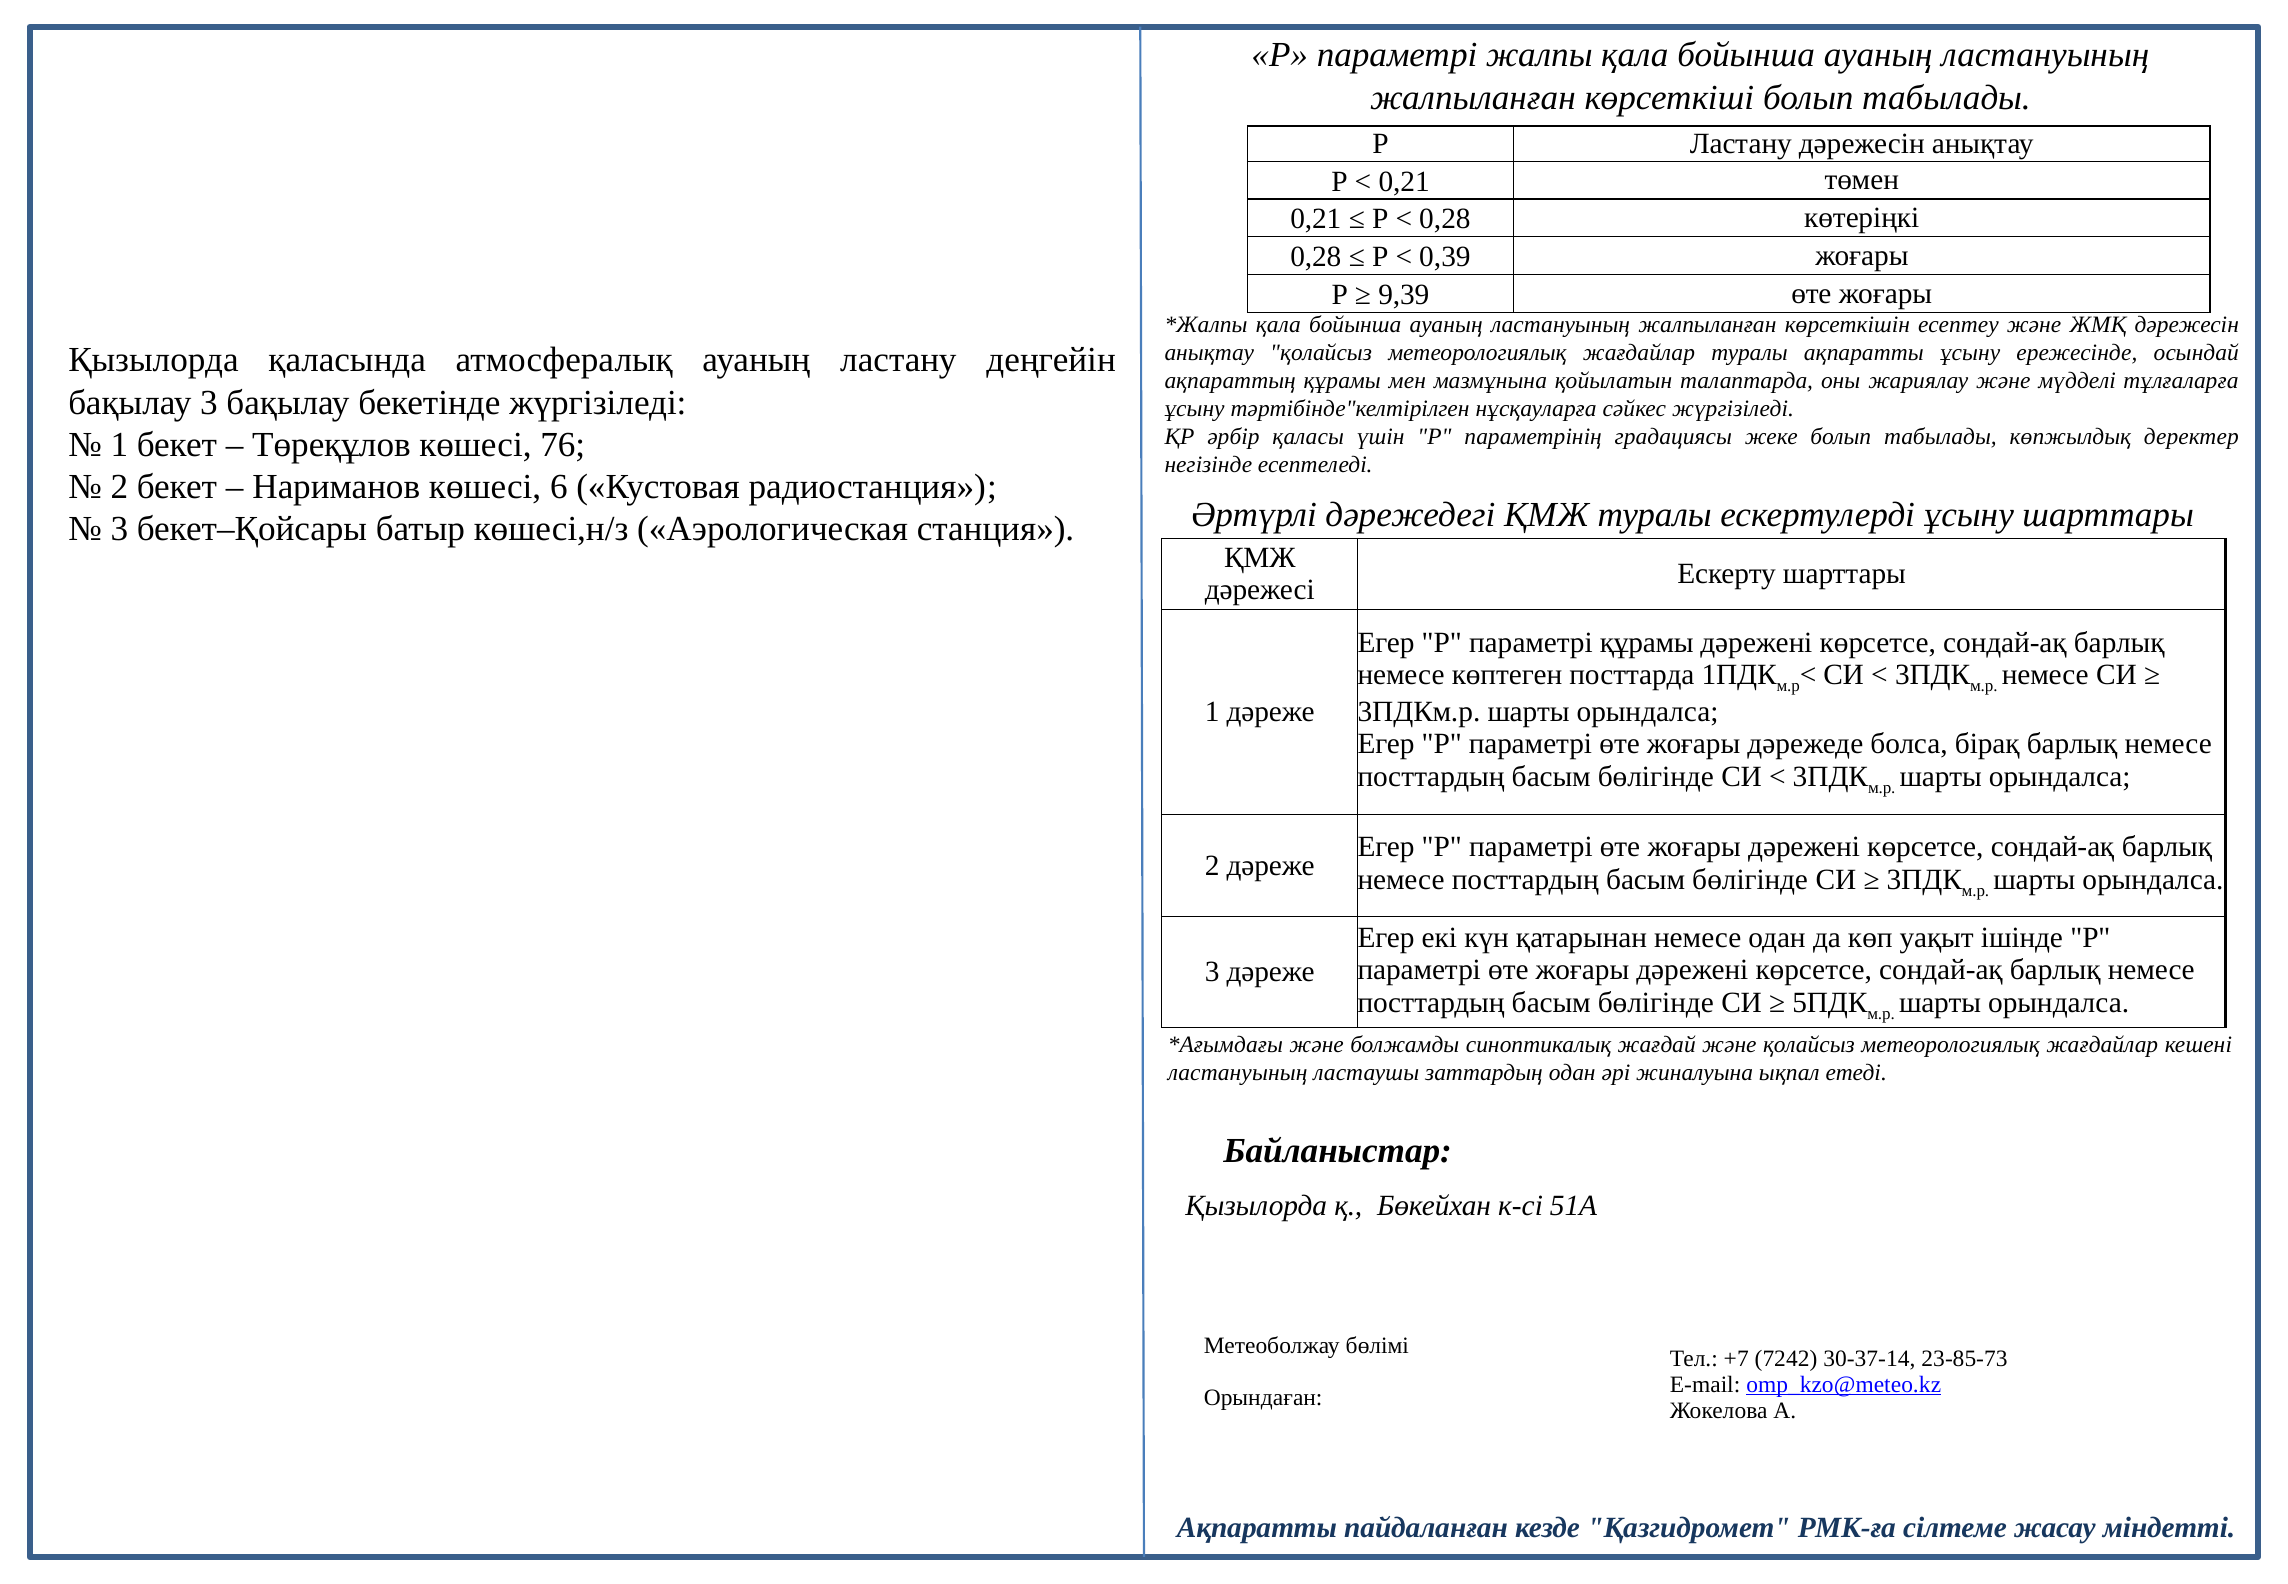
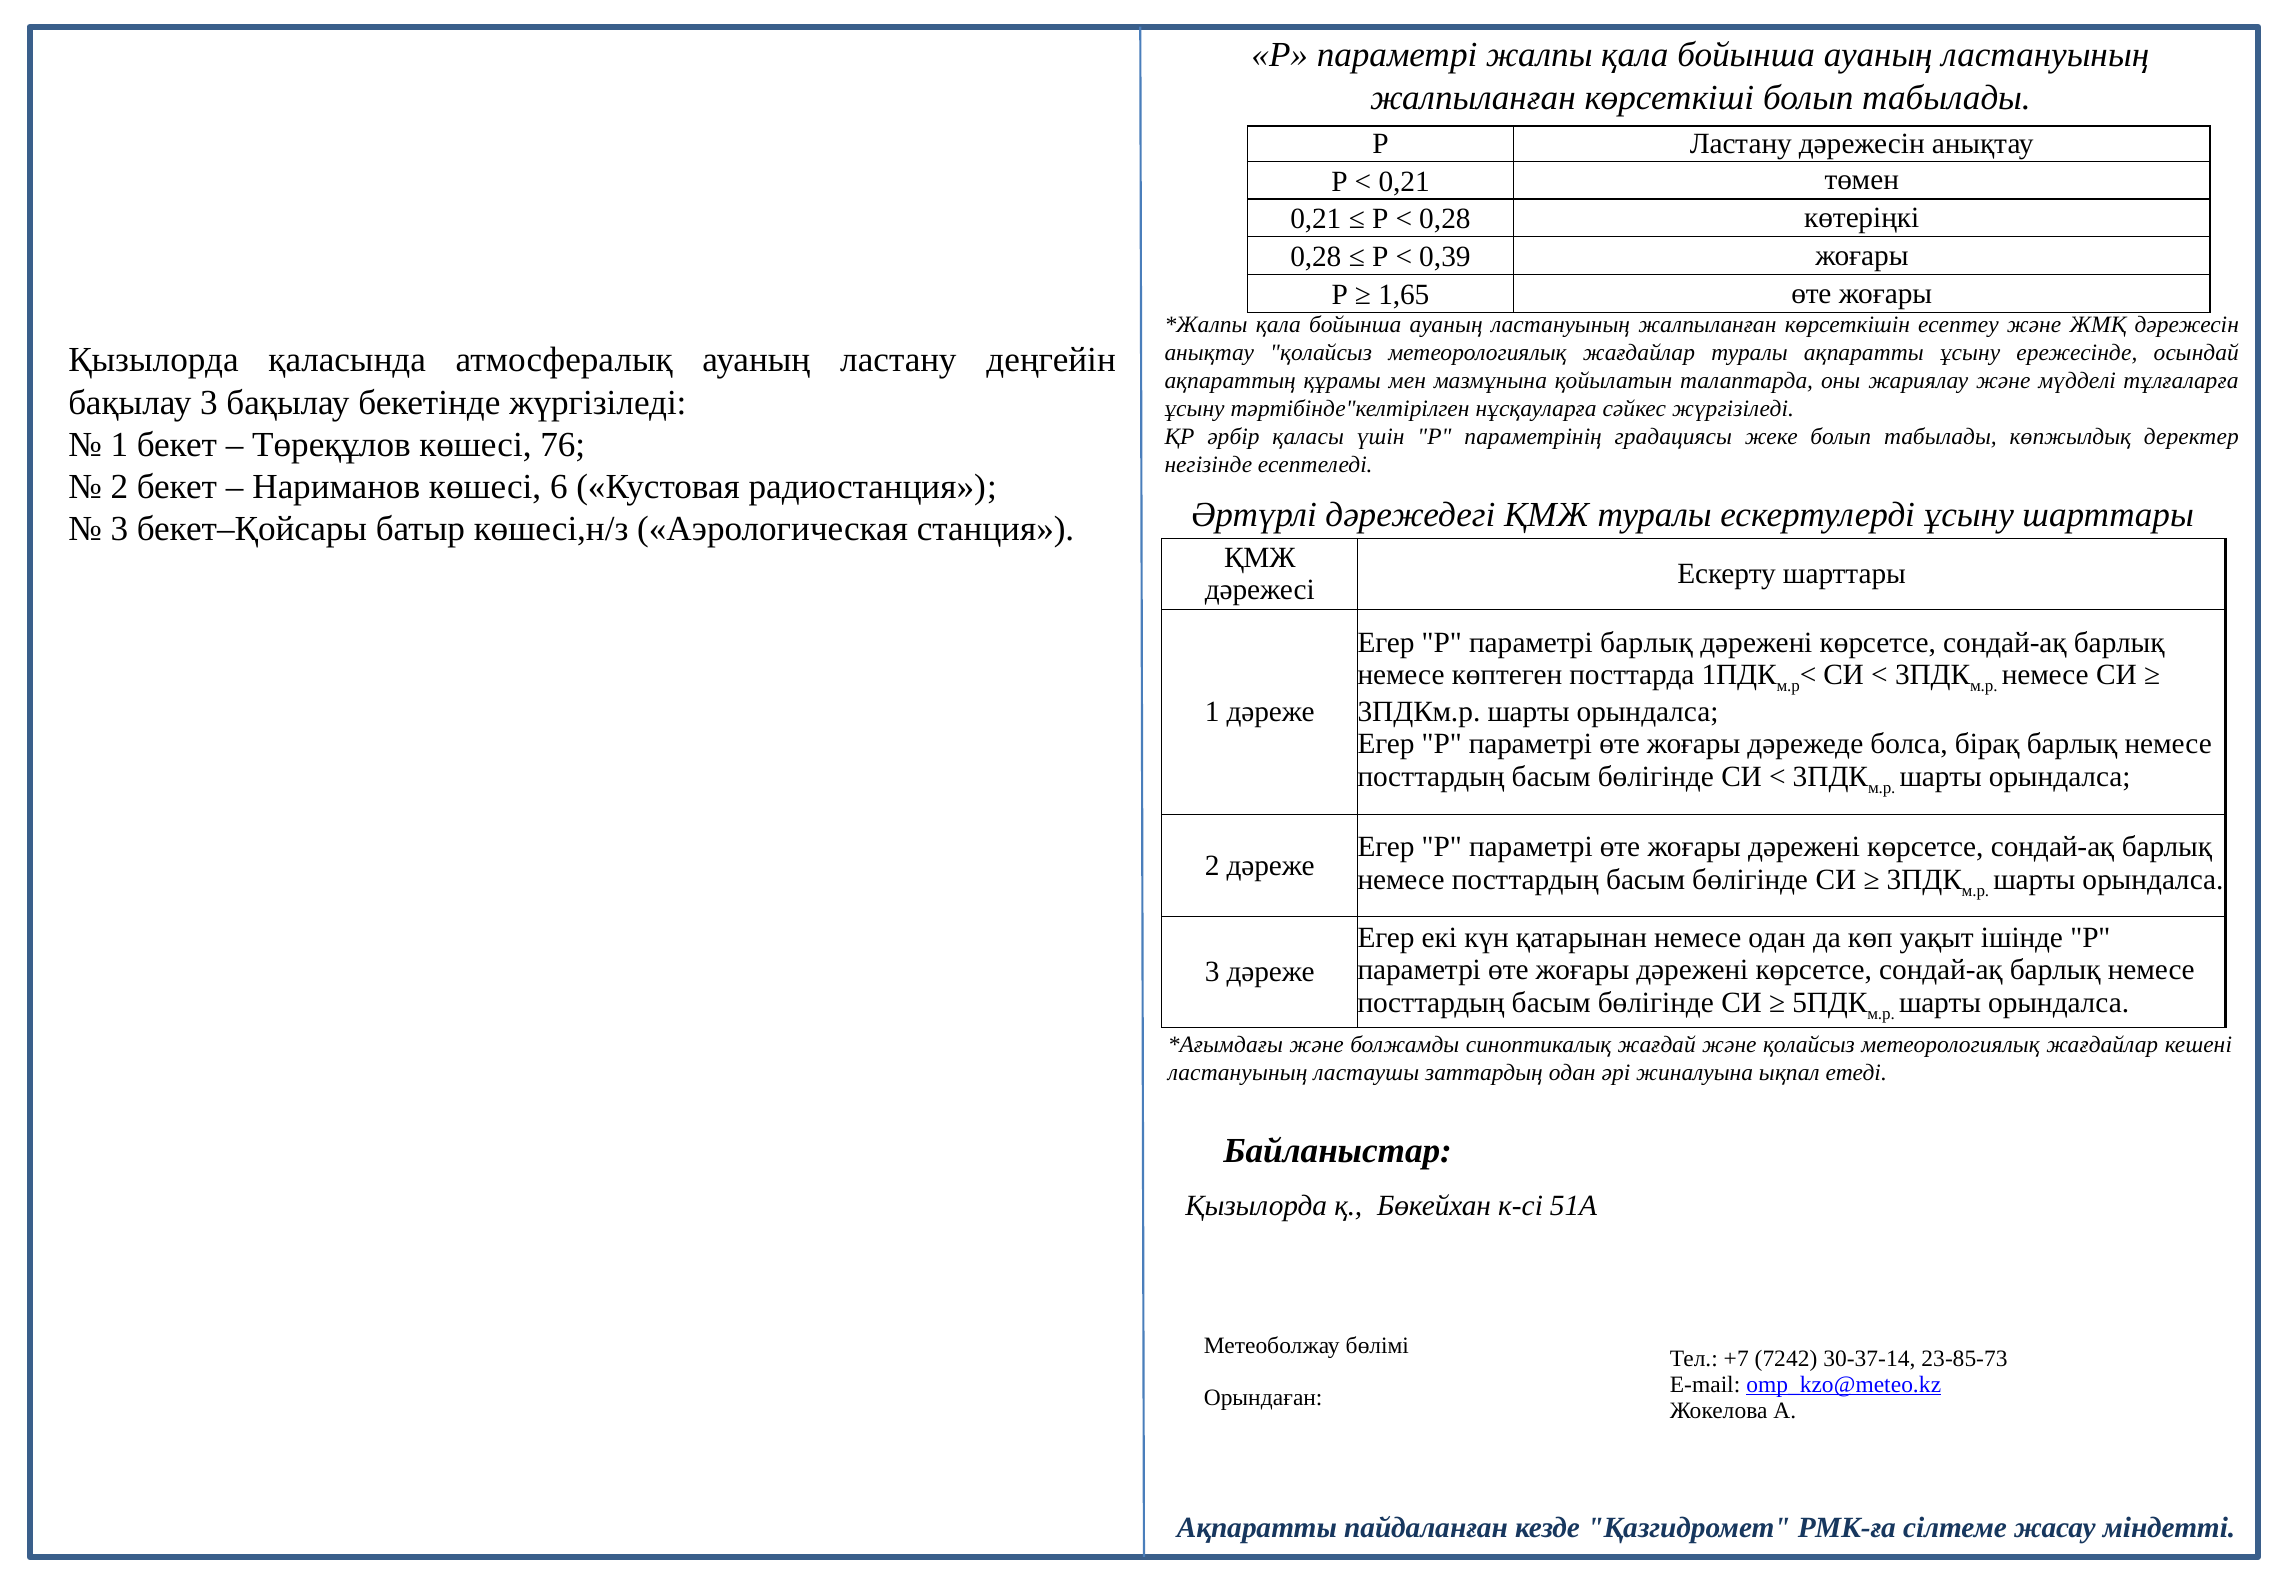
9,39: 9,39 -> 1,65
параметрі құрамы: құрамы -> барлық
